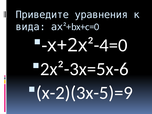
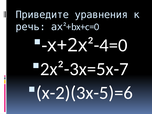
вида: вида -> речь
2х²-3х=5х-6: 2х²-3х=5х-6 -> 2х²-3х=5х-7
х-2)(3х-5)=9: х-2)(3х-5)=9 -> х-2)(3х-5)=6
